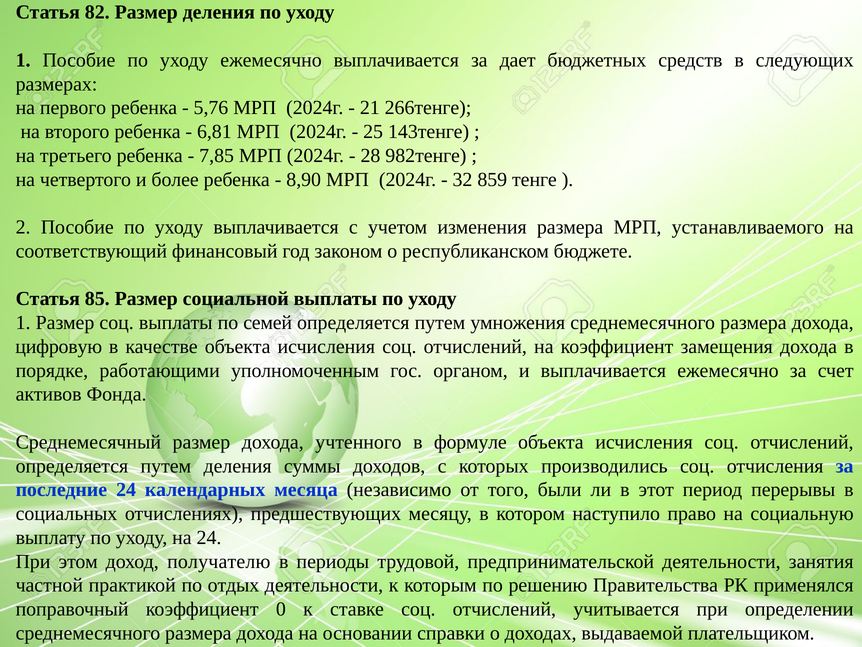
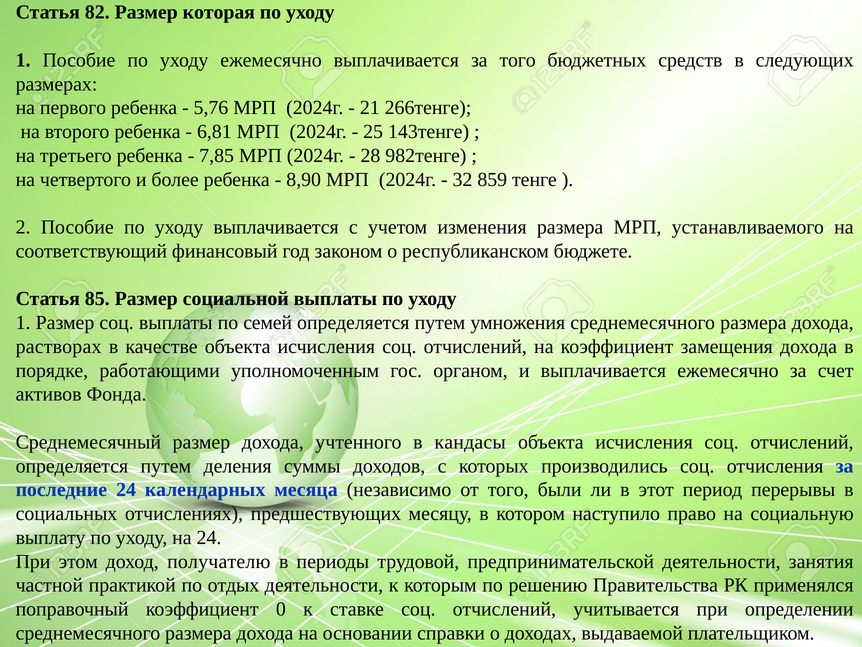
Размер деления: деления -> которая
за дает: дает -> того
цифровую: цифровую -> растворах
формуле: формуле -> кандасы
